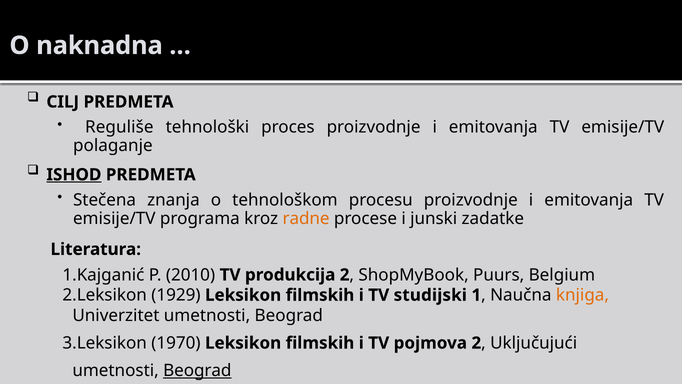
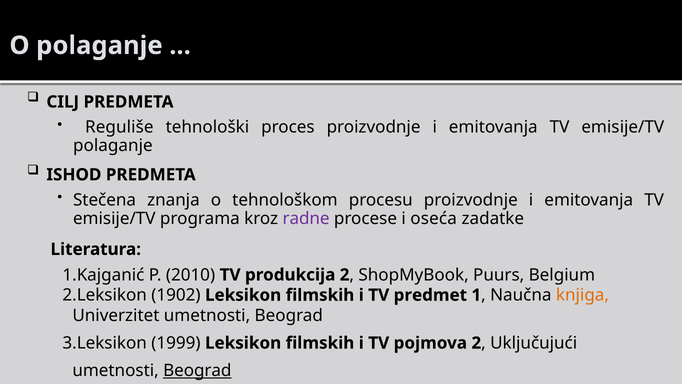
O naknadna: naknadna -> polaganje
ISHOD underline: present -> none
radne colour: orange -> purple
junski: junski -> oseća
1929: 1929 -> 1902
studijski: studijski -> predmet
1970: 1970 -> 1999
